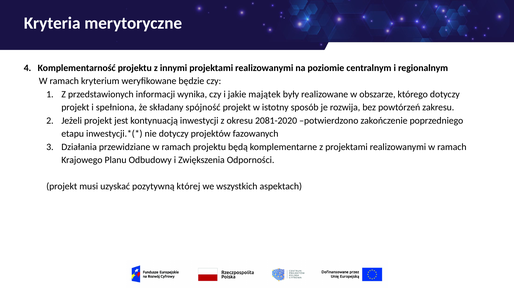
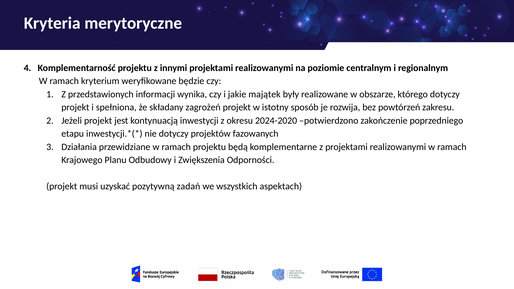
spójność: spójność -> zagrożeń
2081-2020: 2081-2020 -> 2024-2020
której: której -> zadań
